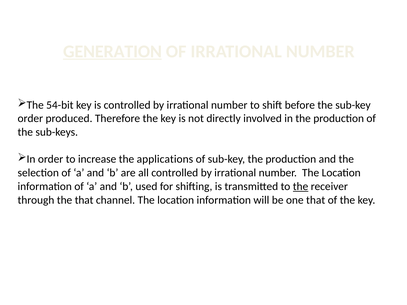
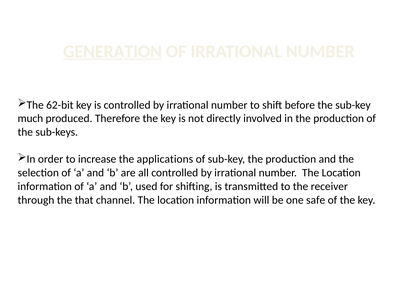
54-bit: 54-bit -> 62-bit
order at (30, 119): order -> much
the at (301, 187) underline: present -> none
one that: that -> safe
